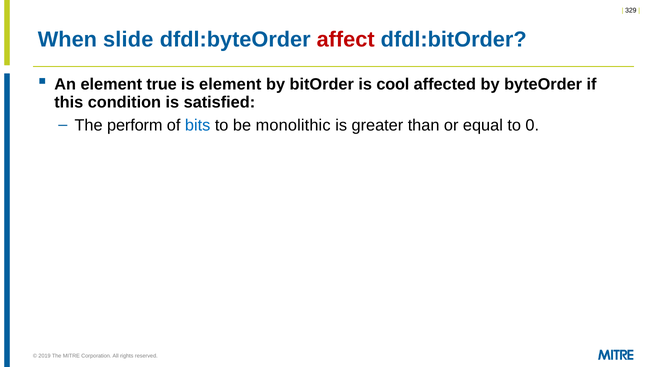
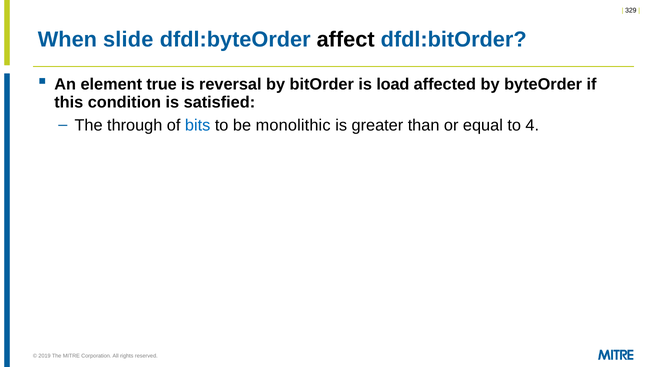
affect colour: red -> black
is element: element -> reversal
cool: cool -> load
perform: perform -> through
0: 0 -> 4
